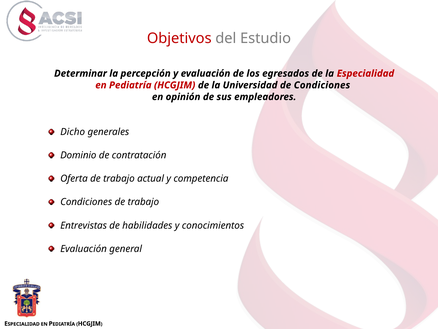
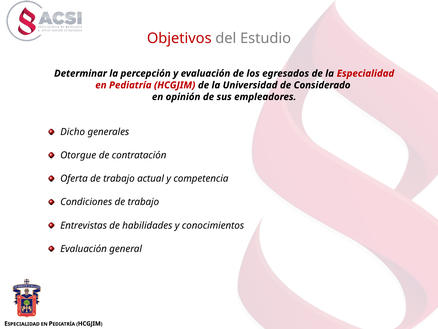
de Condiciones: Condiciones -> Considerado
Dominio: Dominio -> Otorgue
